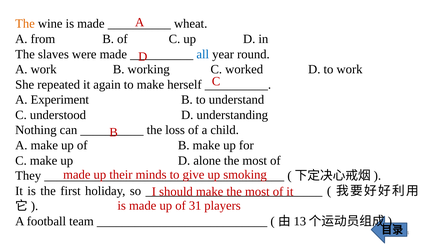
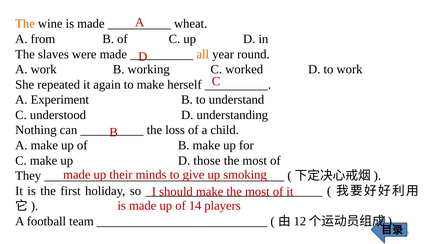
all colour: blue -> orange
alone: alone -> those
31: 31 -> 14
13: 13 -> 12
